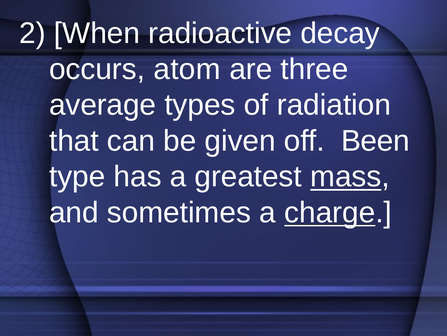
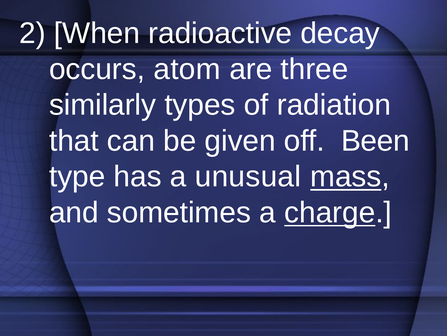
average: average -> similarly
greatest: greatest -> unusual
